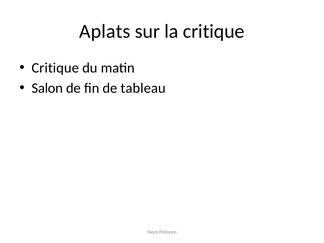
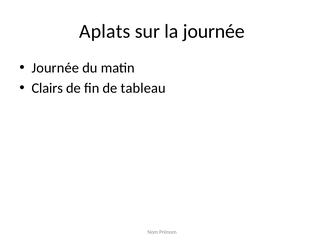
la critique: critique -> journée
Critique at (55, 68): Critique -> Journée
Salon: Salon -> Clairs
